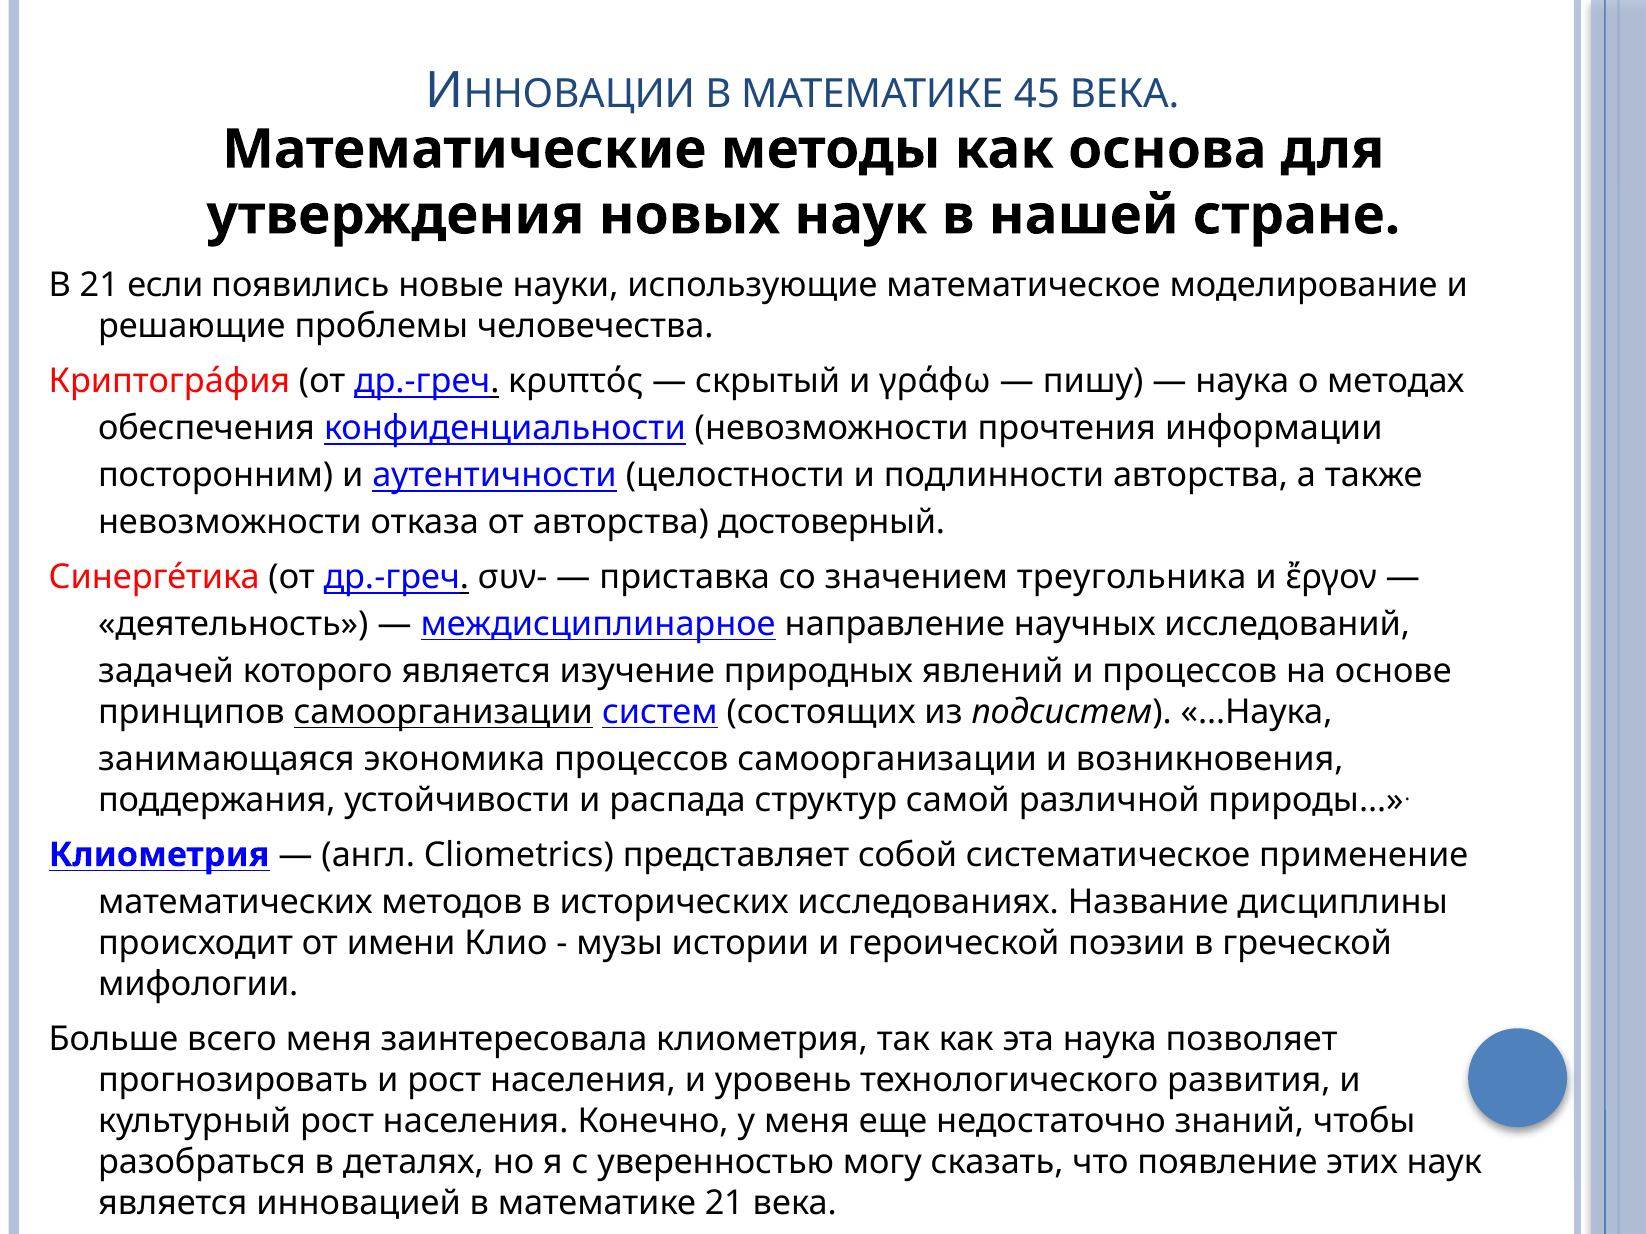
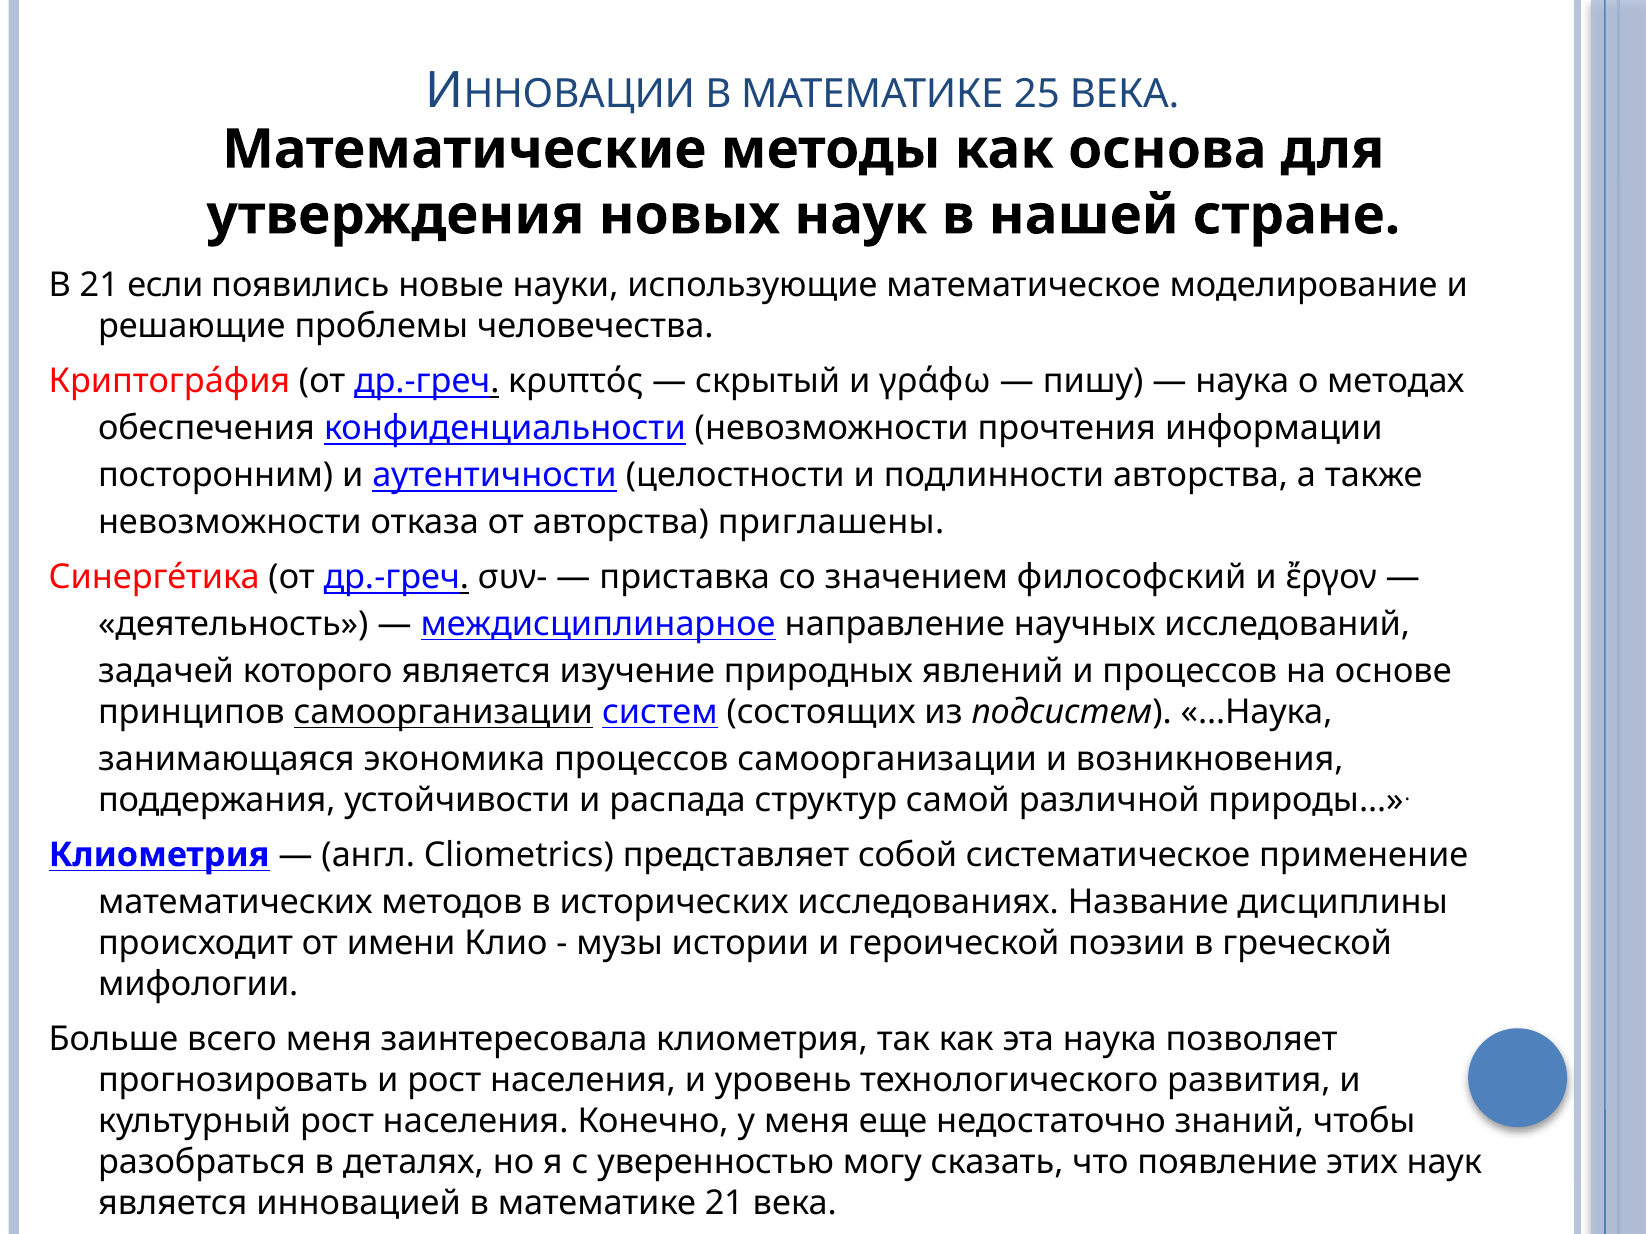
45: 45 -> 25
достоверный: достоверный -> приглашены
треугольника: треугольника -> философский
